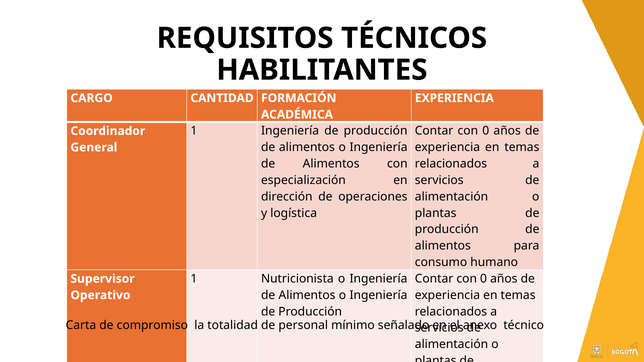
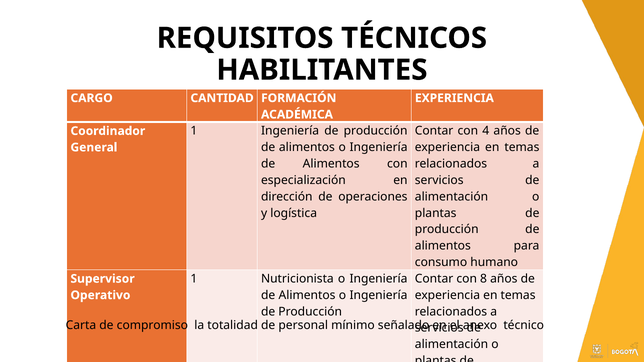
0 at (486, 131): 0 -> 4
0 at (484, 279): 0 -> 8
